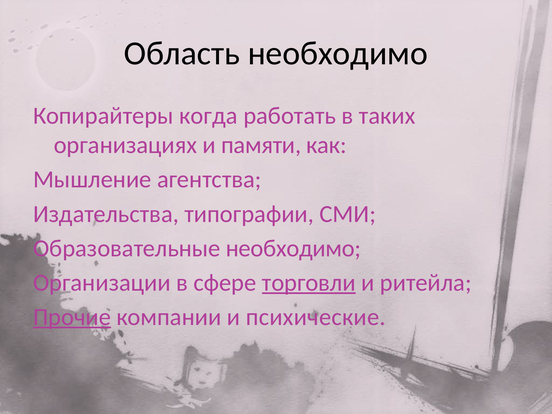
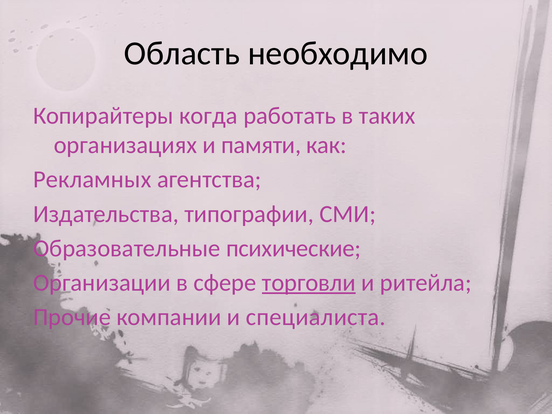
Мышление: Мышление -> Рекламных
Образовательные необходимо: необходимо -> психические
Прочие underline: present -> none
психические: психические -> специалиста
